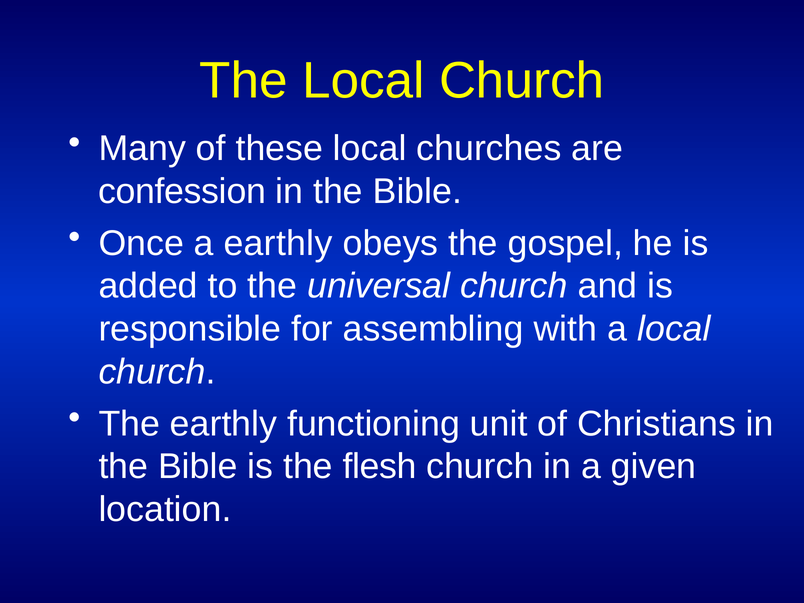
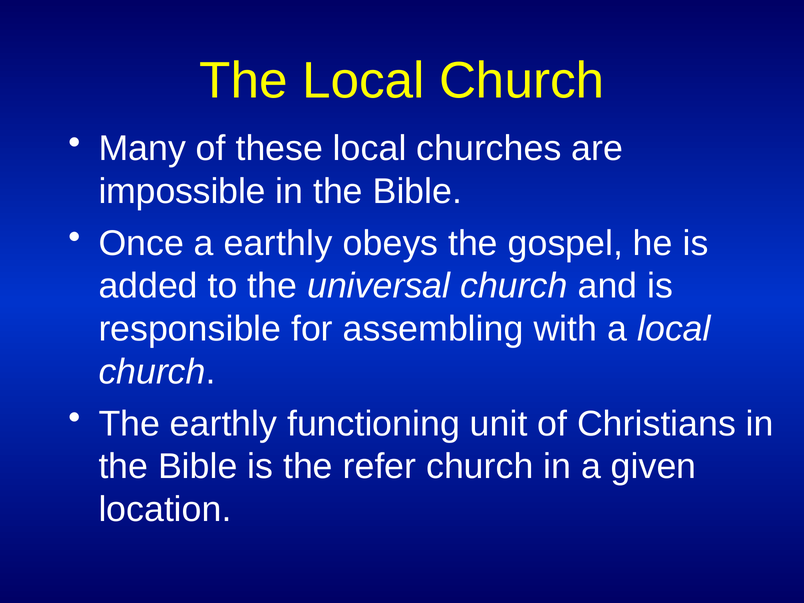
confession: confession -> impossible
flesh: flesh -> refer
